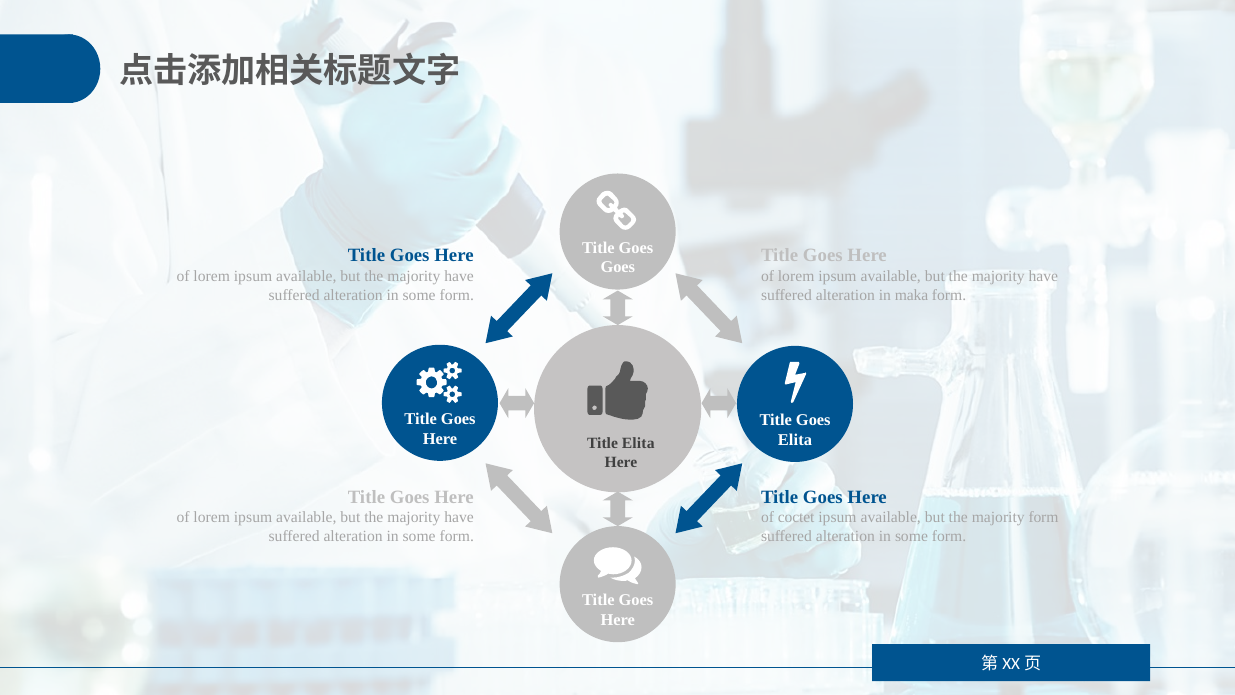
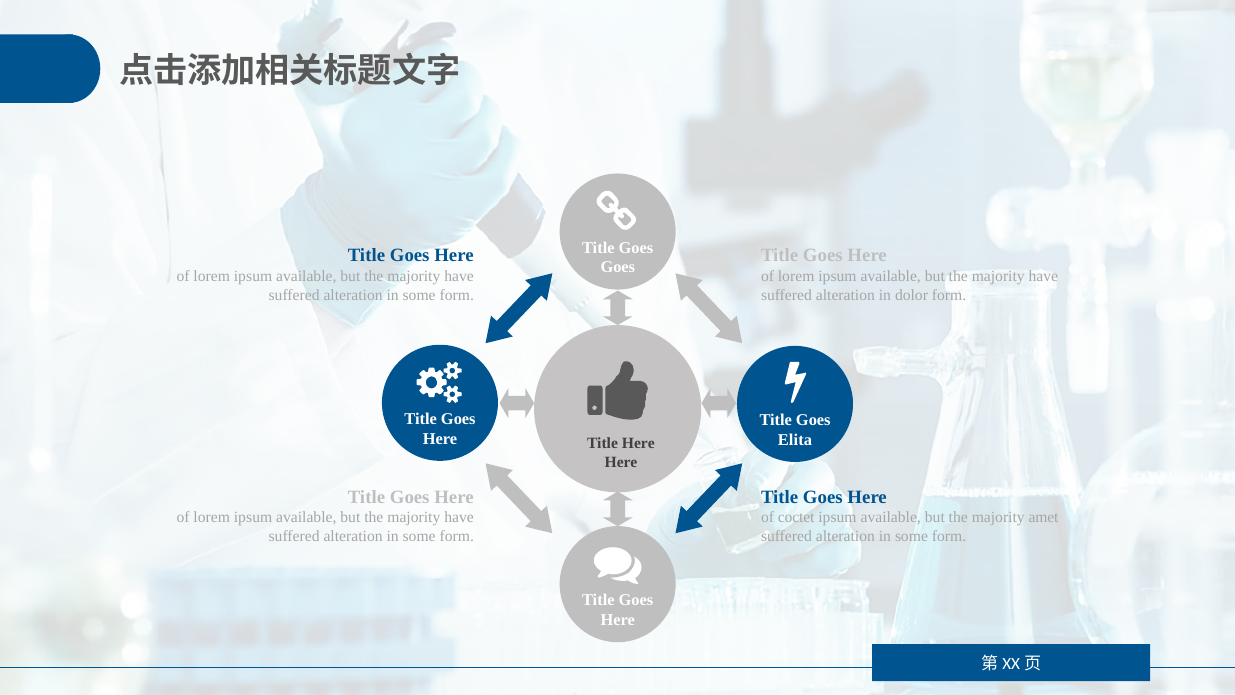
maka: maka -> dolor
Title Elita: Elita -> Here
majority form: form -> amet
